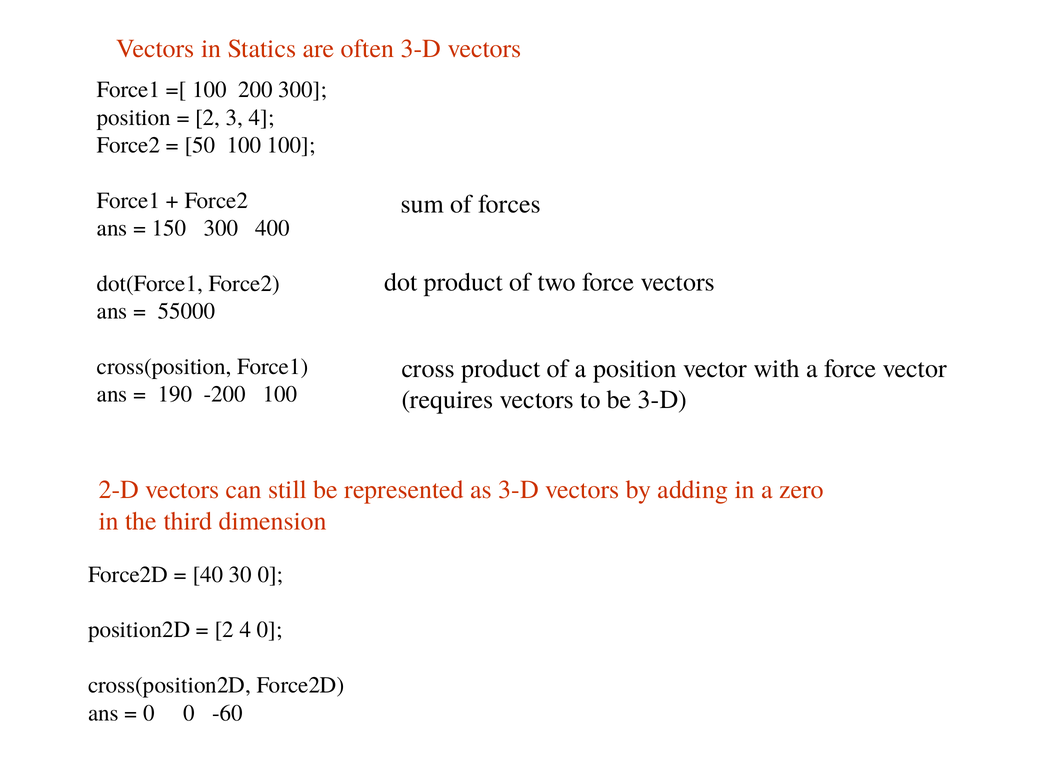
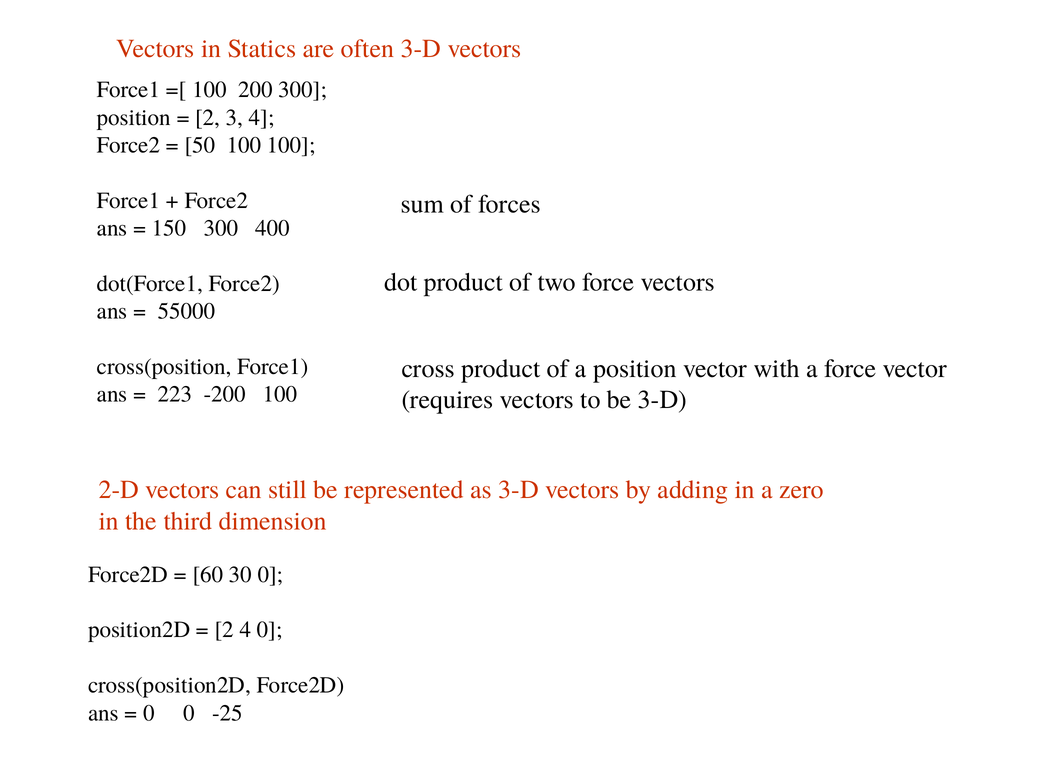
190: 190 -> 223
40: 40 -> 60
-60: -60 -> -25
